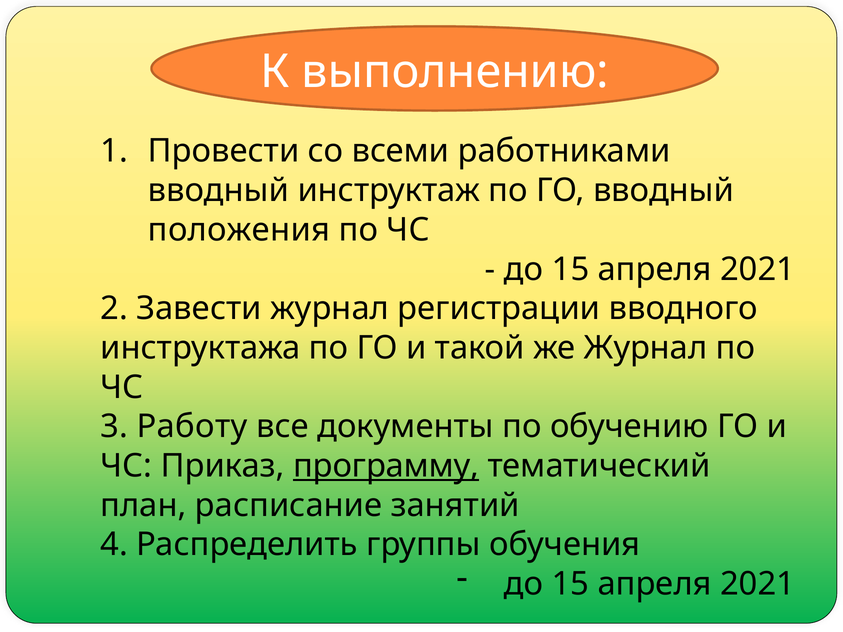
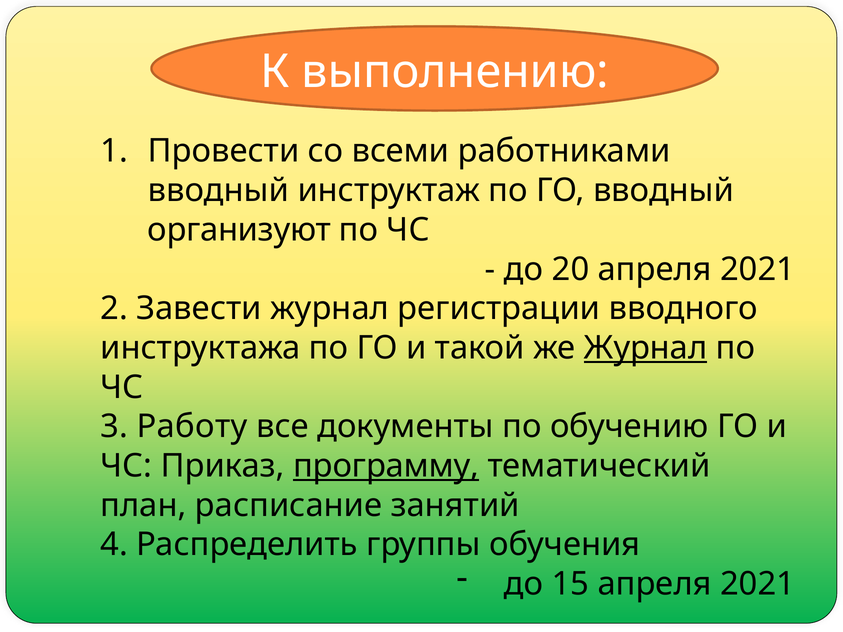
положения: положения -> организуют
15 at (571, 269): 15 -> 20
Журнал at (646, 348) underline: none -> present
